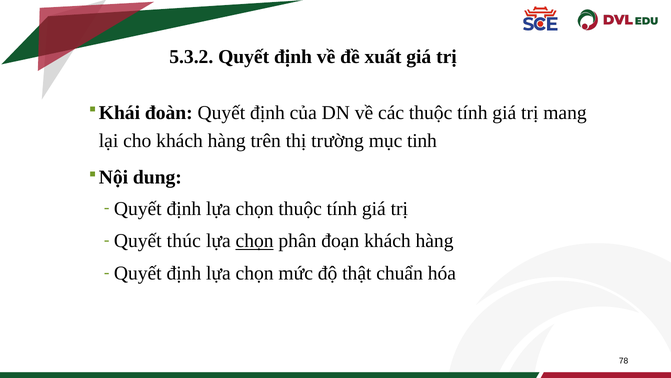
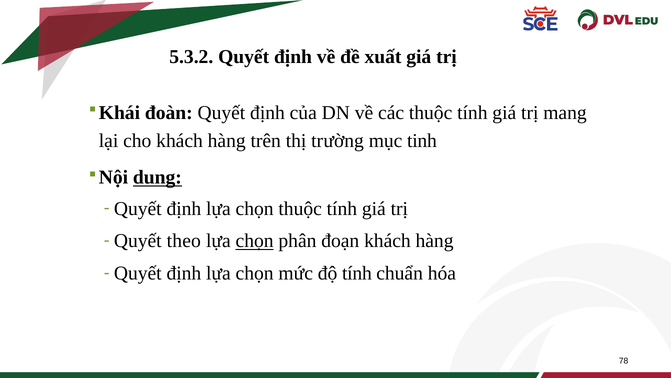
dung underline: none -> present
thúc: thúc -> theo
độ thật: thật -> tính
